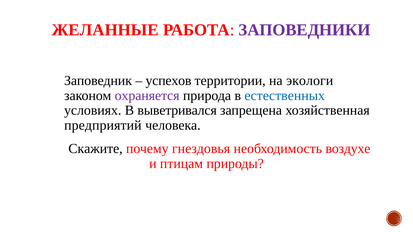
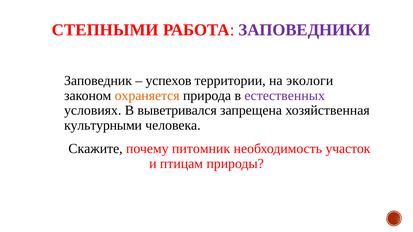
ЖЕЛАННЫЕ: ЖЕЛАННЫЕ -> СТЕПНЫМИ
охраняется colour: purple -> orange
естественных colour: blue -> purple
предприятий: предприятий -> культурными
гнездовья: гнездовья -> питомник
воздухе: воздухе -> участок
